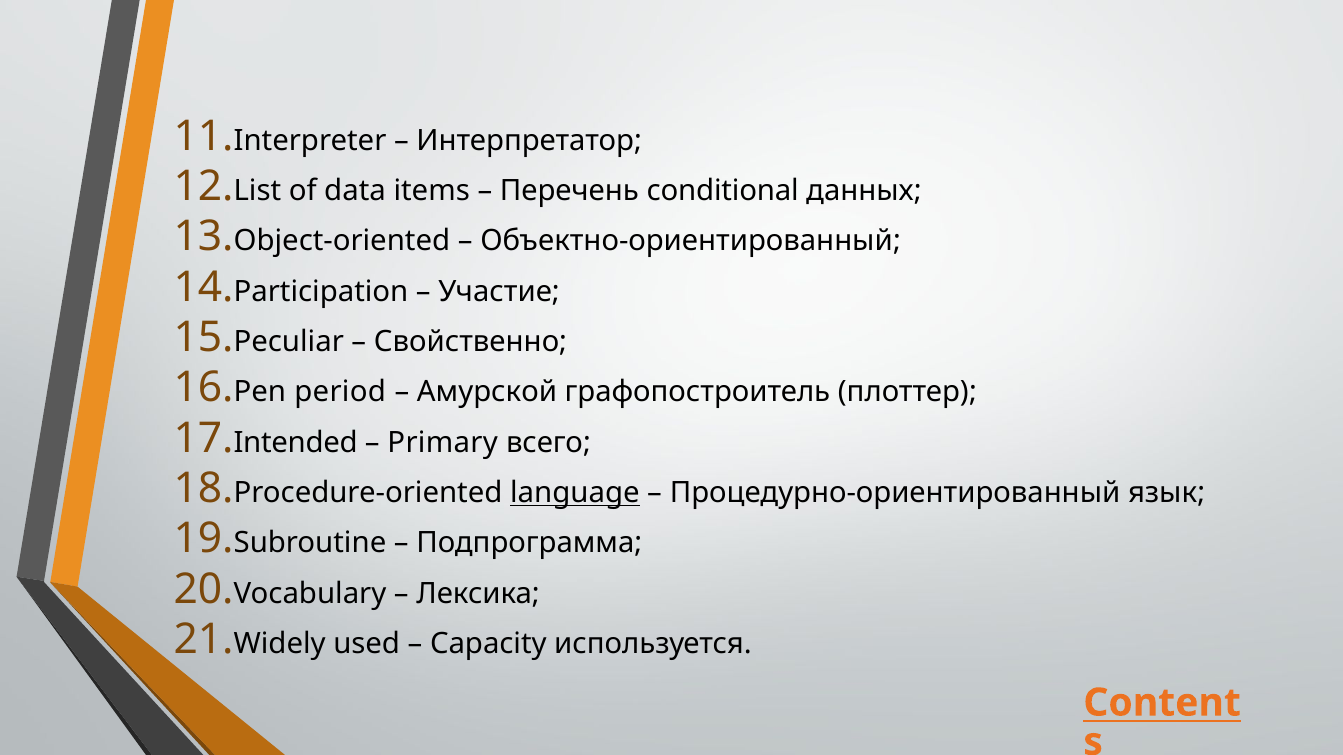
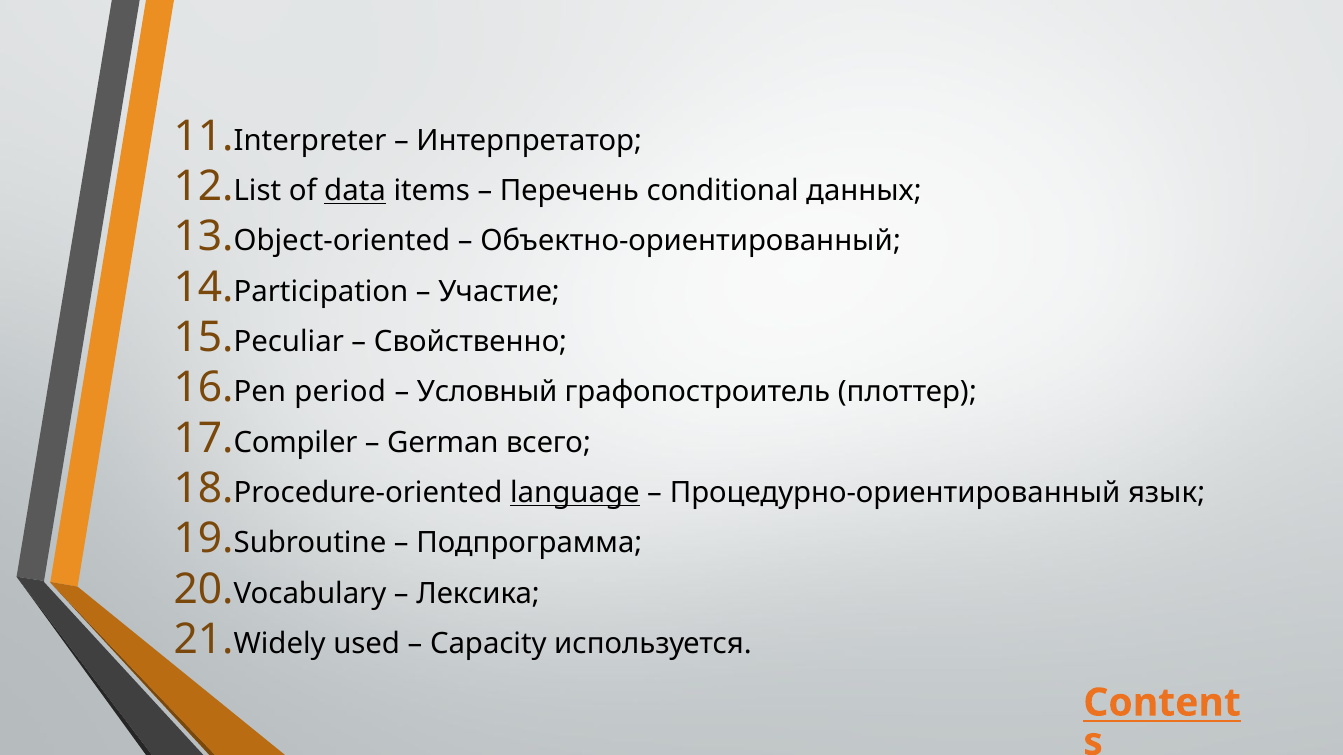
data underline: none -> present
Амурской: Амурской -> Условный
Intended: Intended -> Compiler
Primary: Primary -> German
